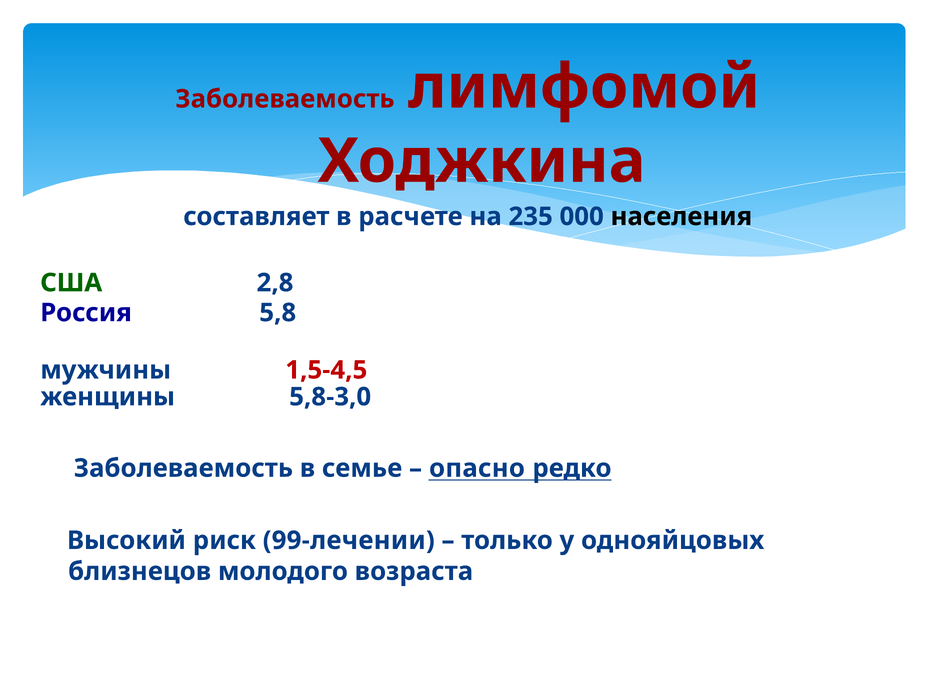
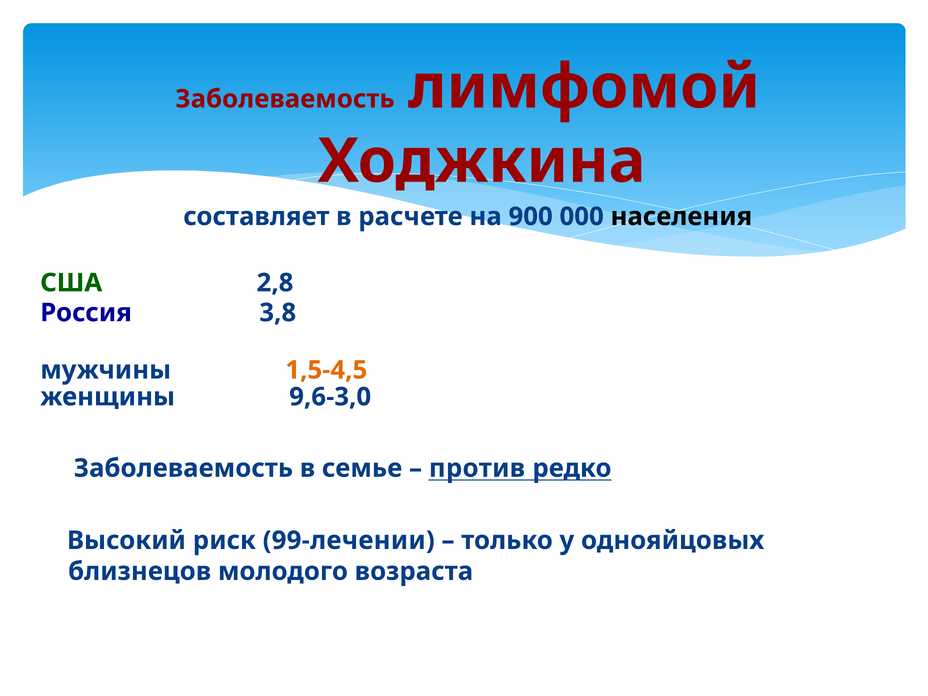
235: 235 -> 900
5,8: 5,8 -> 3,8
1,5-4,5 colour: red -> orange
5,8-3,0: 5,8-3,0 -> 9,6-3,0
опасно: опасно -> против
